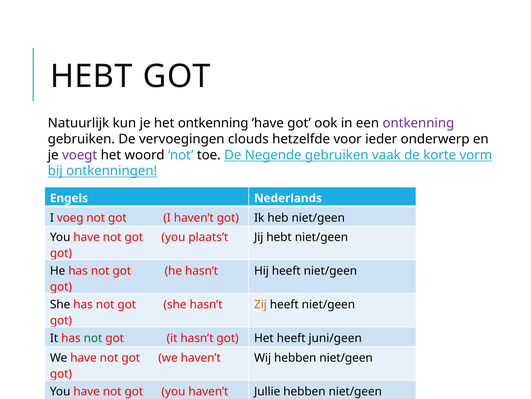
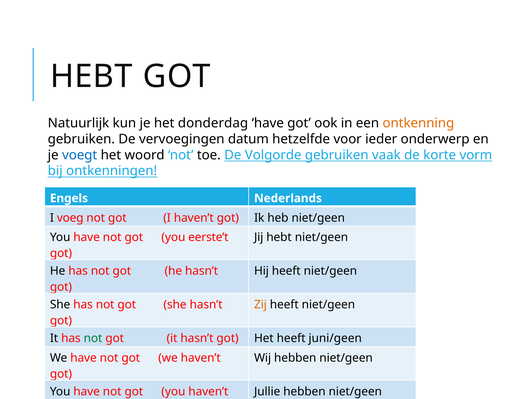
het ontkenning: ontkenning -> donderdag
ontkenning at (418, 123) colour: purple -> orange
clouds: clouds -> datum
voegt colour: purple -> blue
Negende: Negende -> Volgorde
plaats’t: plaats’t -> eerste’t
